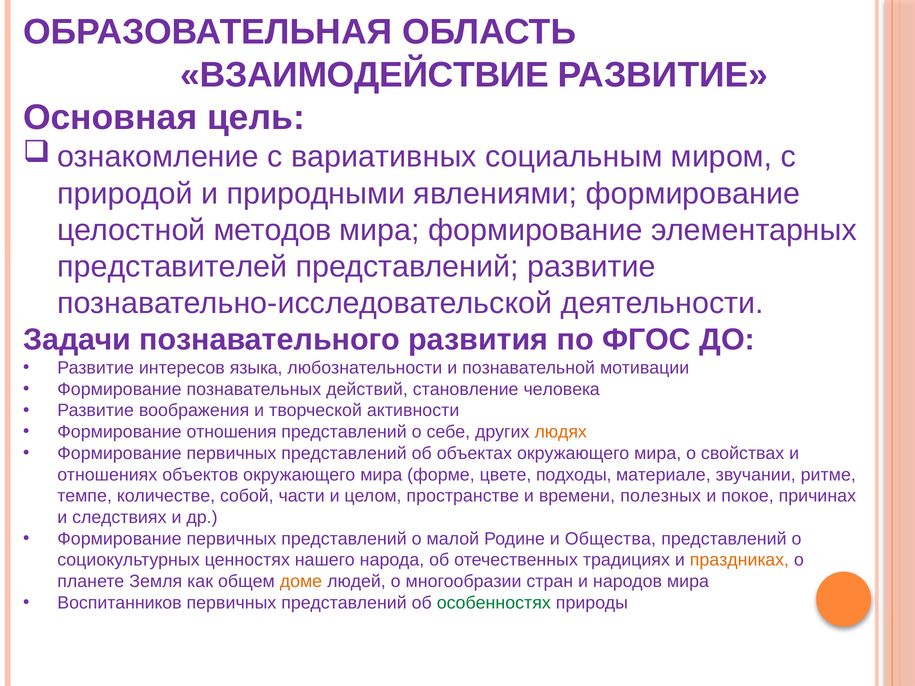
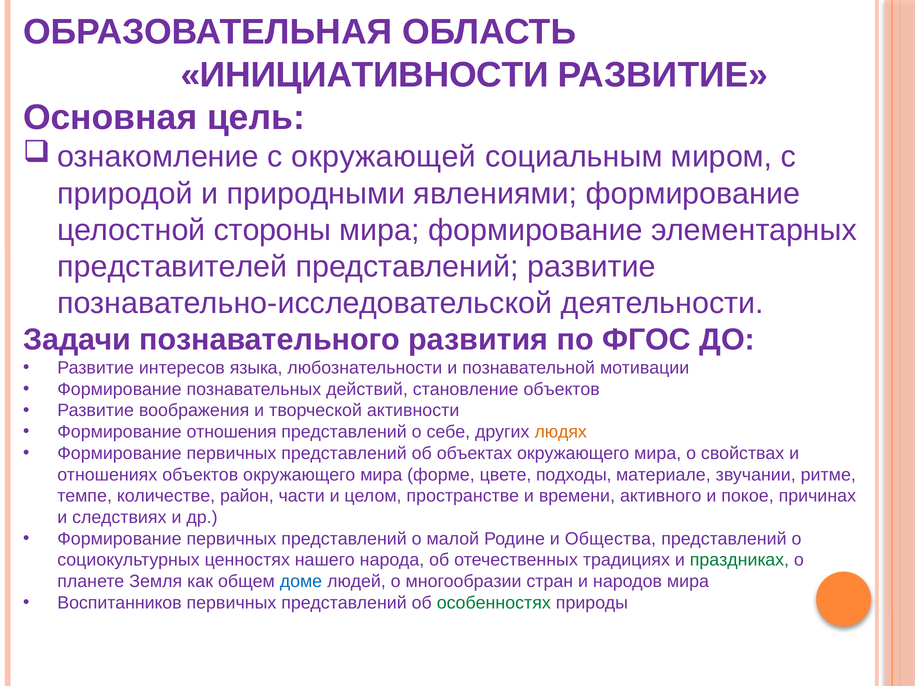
ВЗАИМОДЕЙСТВИЕ: ВЗАИМОДЕЙСТВИЕ -> ИНИЦИАТИВНОСТИ
вариативных: вариативных -> окружающей
методов: методов -> стороны
становление человека: человека -> объектов
собой: собой -> район
полезных: полезных -> активного
праздниках colour: orange -> green
доме colour: orange -> blue
